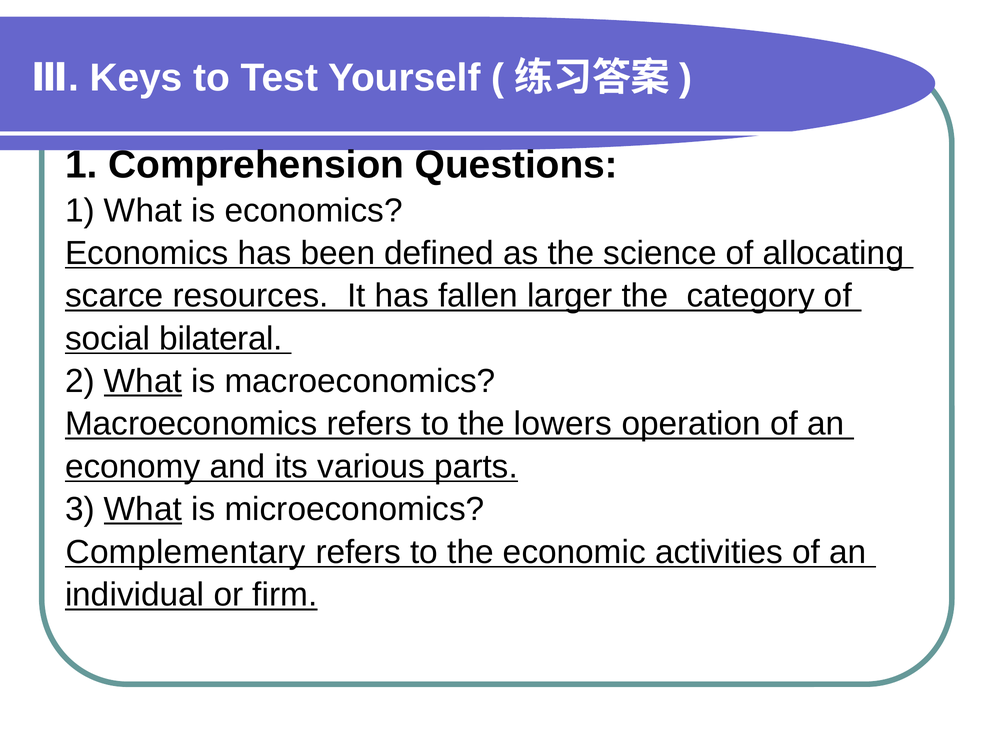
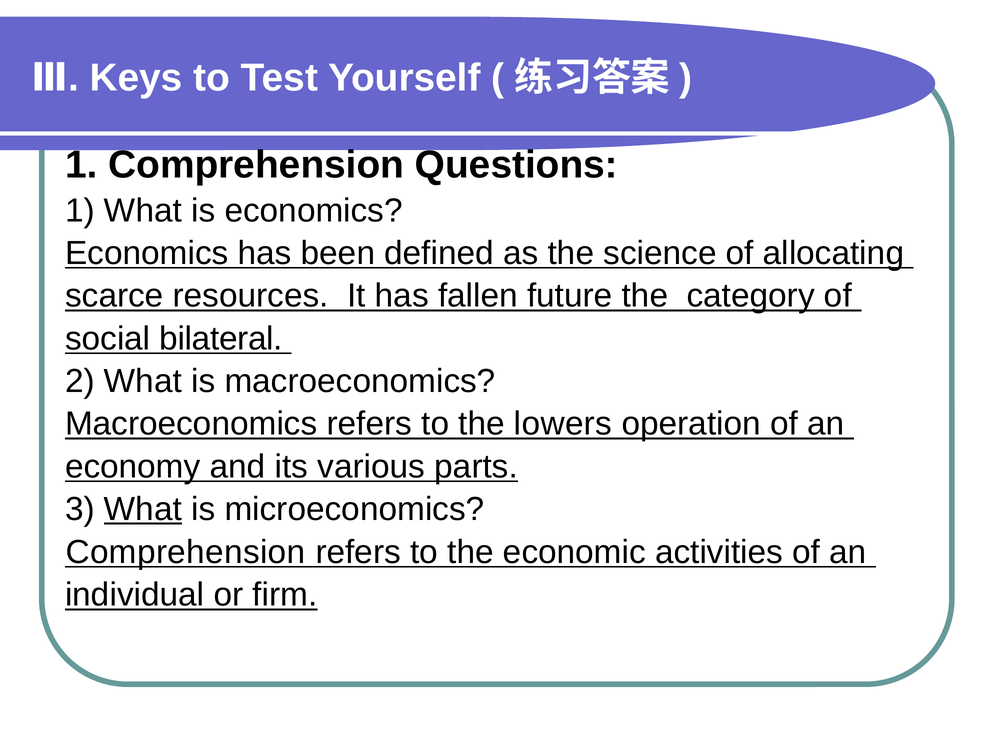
larger: larger -> future
What at (143, 382) underline: present -> none
Complementary at (185, 552): Complementary -> Comprehension
